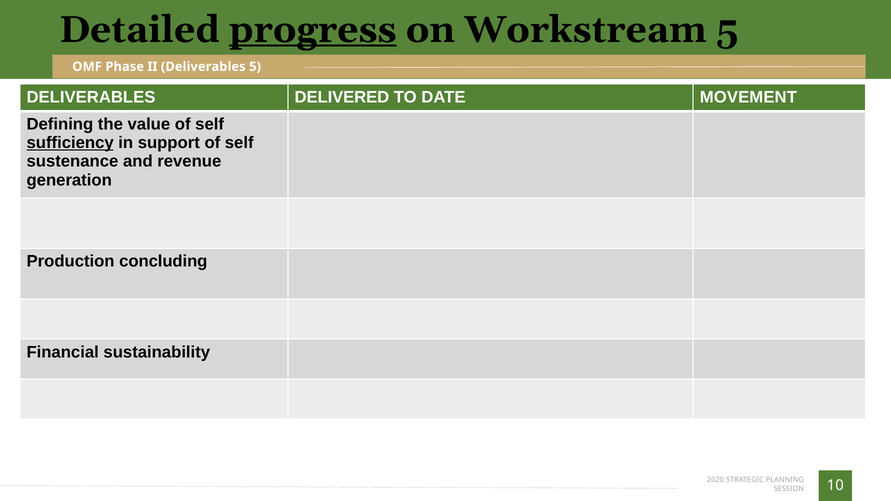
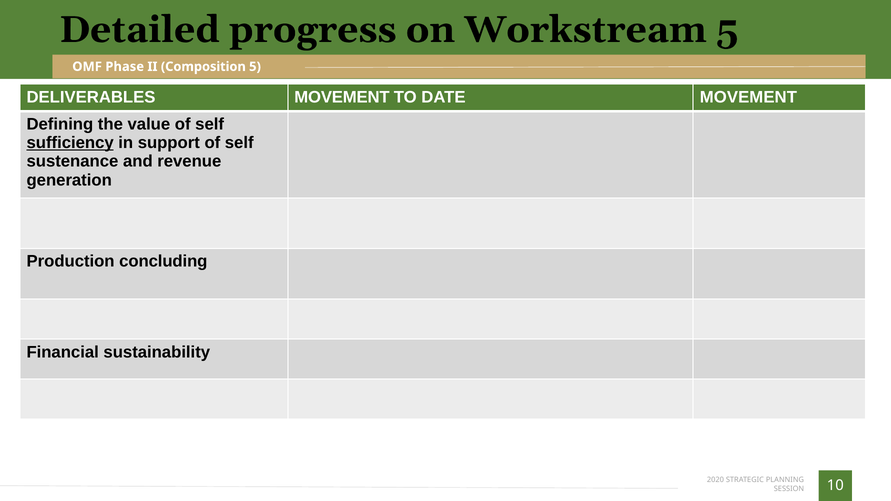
progress underline: present -> none
II Deliverables: Deliverables -> Composition
DELIVERABLES DELIVERED: DELIVERED -> MOVEMENT
